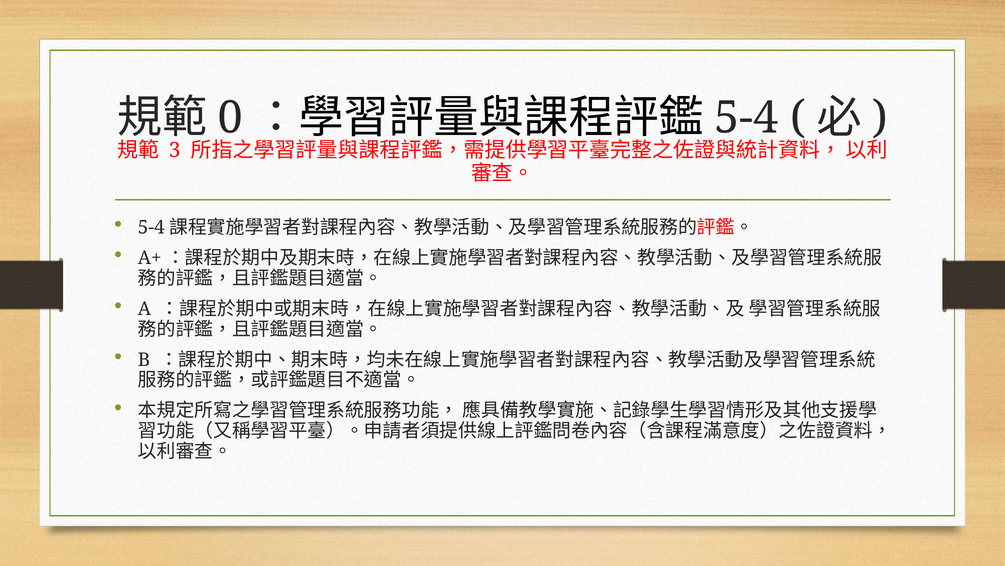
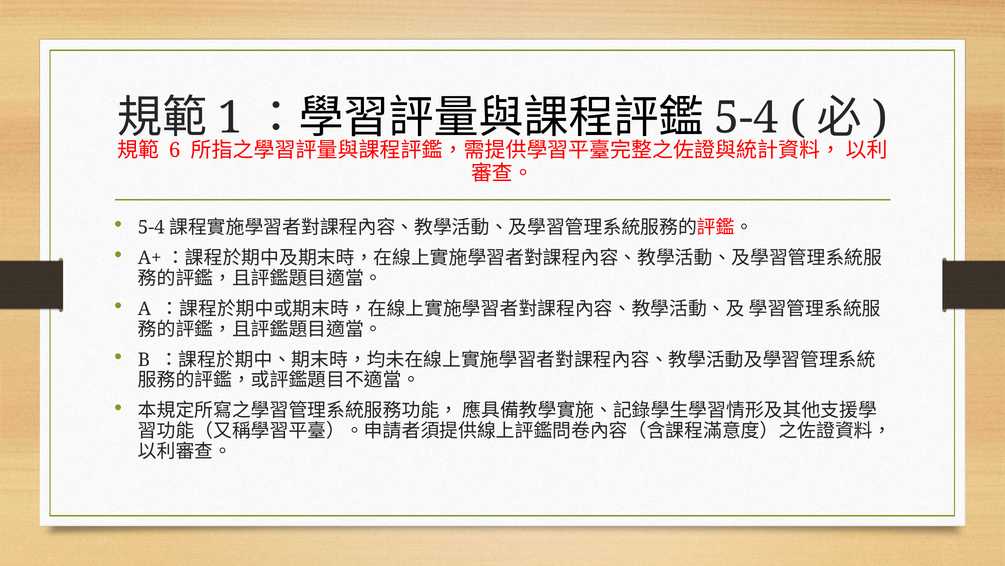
0: 0 -> 1
3: 3 -> 6
